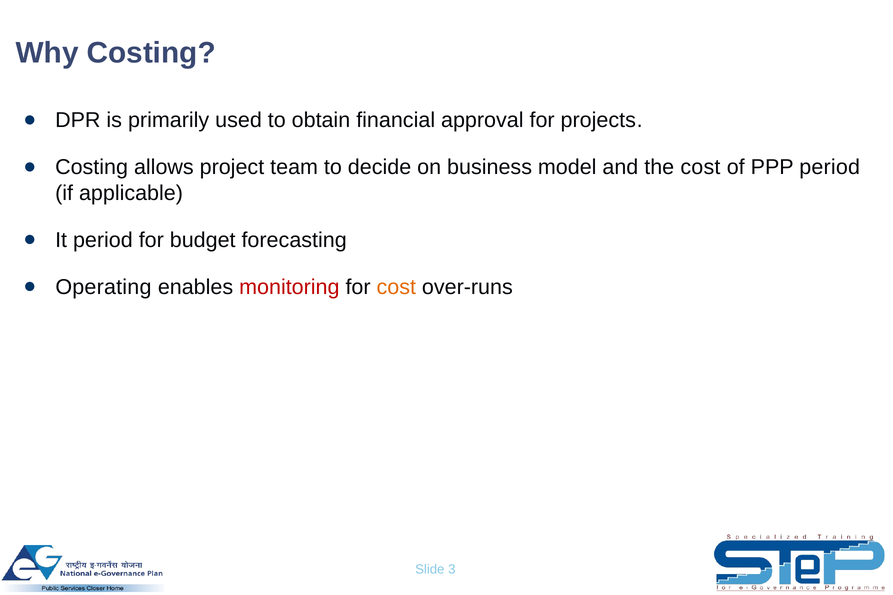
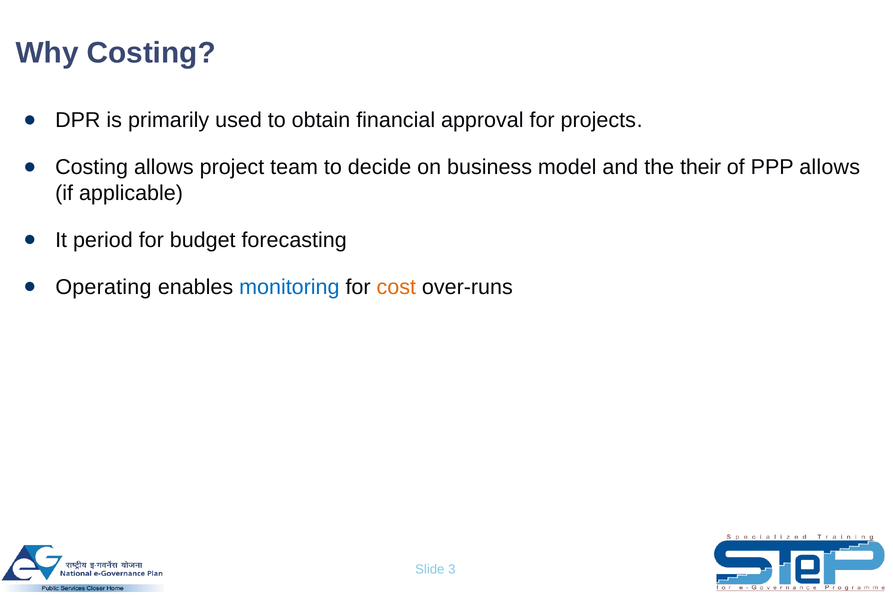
the cost: cost -> their
PPP period: period -> allows
monitoring colour: red -> blue
